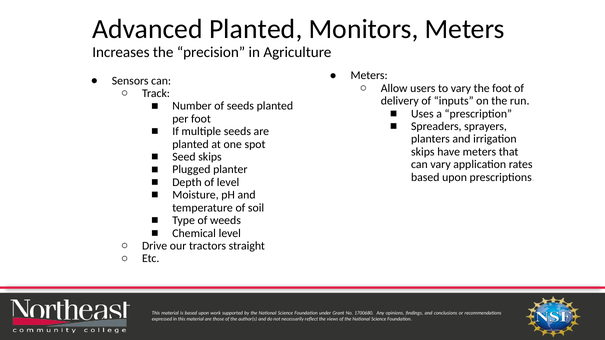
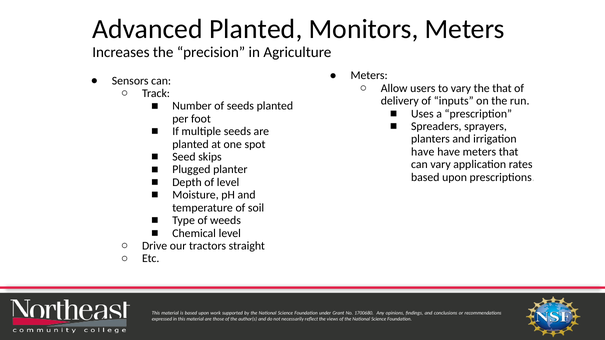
the foot: foot -> that
skips at (423, 152): skips -> have
